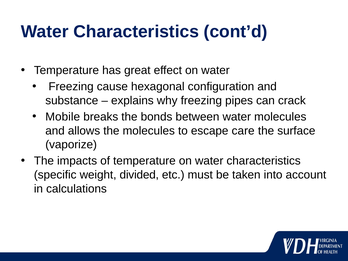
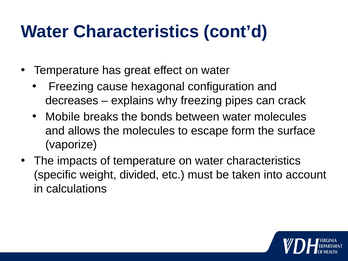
substance: substance -> decreases
care: care -> form
